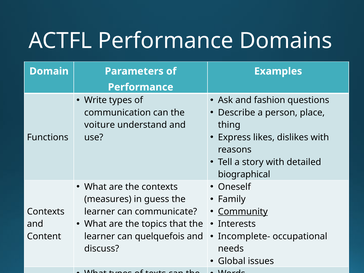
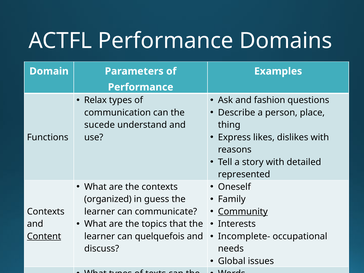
Write: Write -> Relax
voiture: voiture -> sucede
biographical: biographical -> represented
measures: measures -> organized
Content underline: none -> present
